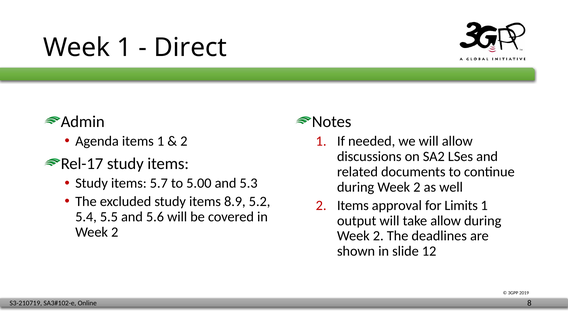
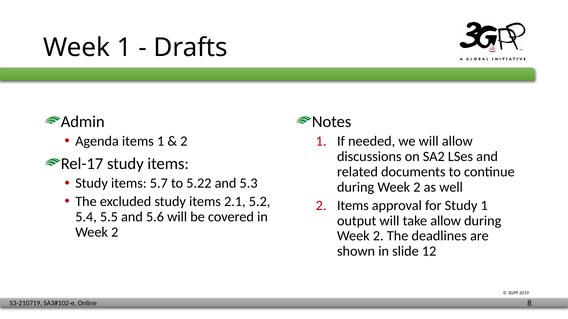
Direct: Direct -> Drafts
5.00: 5.00 -> 5.22
8.9: 8.9 -> 2.1
for Limits: Limits -> Study
